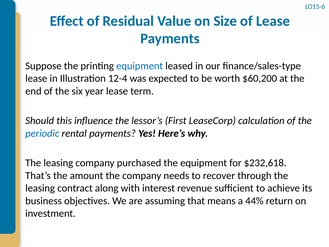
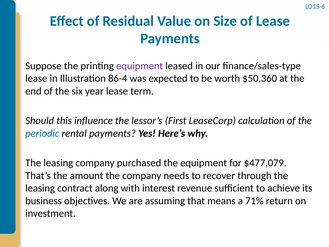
equipment at (140, 66) colour: blue -> purple
12-4: 12-4 -> 86-4
$60,200: $60,200 -> $50,360
$232,618: $232,618 -> $477,079
44%: 44% -> 71%
